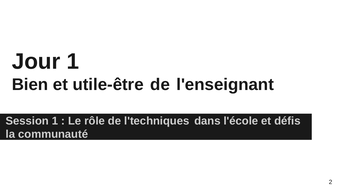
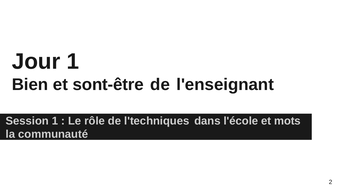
utile-être: utile-être -> sont-être
défis: défis -> mots
